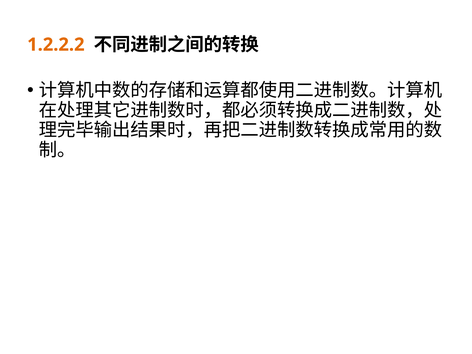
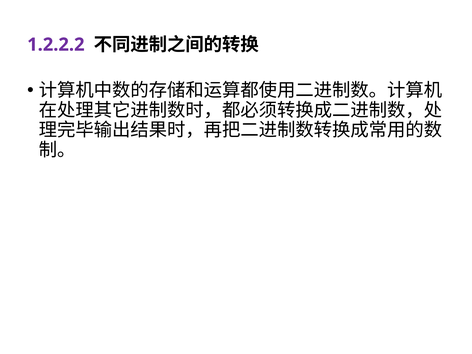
1.2.2.2 colour: orange -> purple
